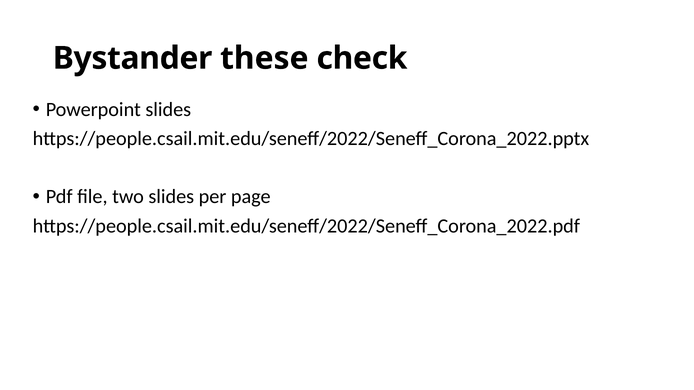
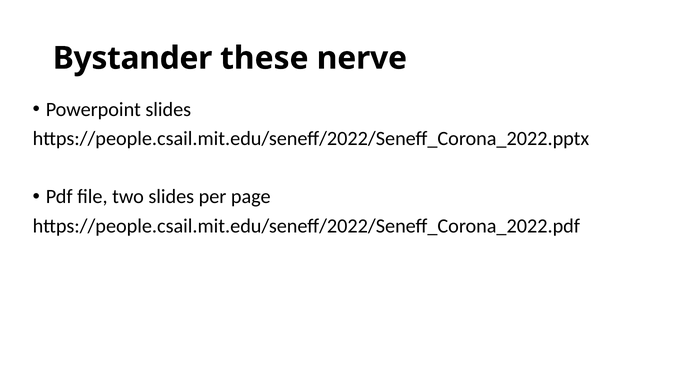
check: check -> nerve
